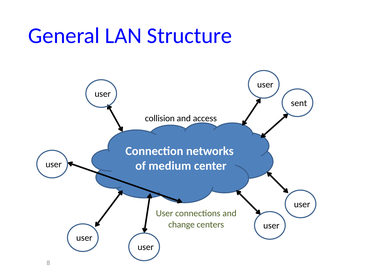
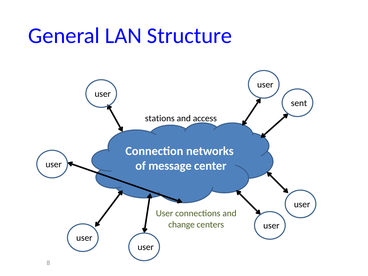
collision: collision -> stations
medium: medium -> message
